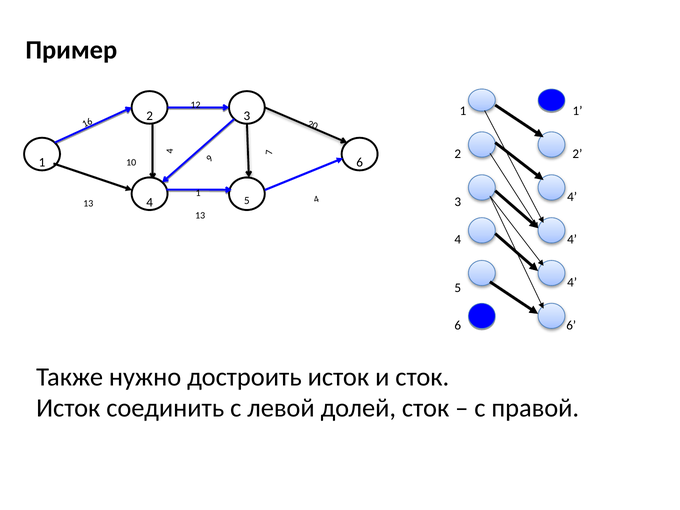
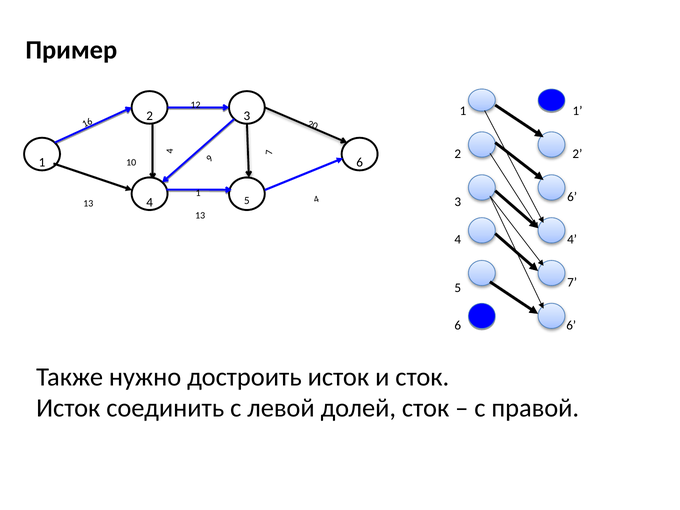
4 at (572, 197): 4 -> 6
4 at (572, 282): 4 -> 7
